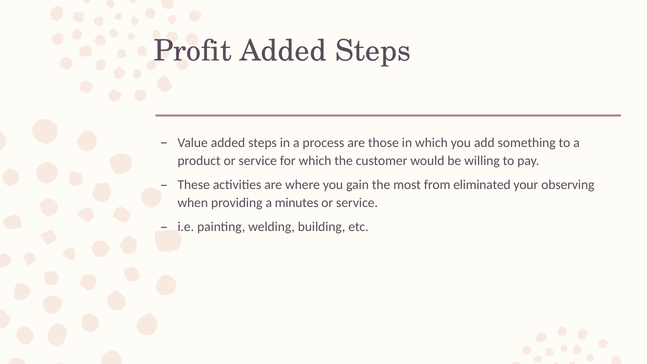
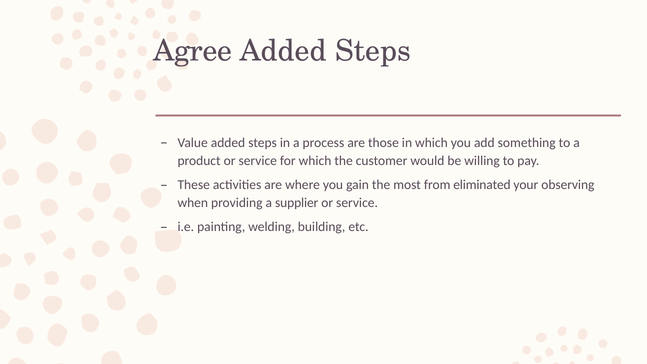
Profit: Profit -> Agree
minutes: minutes -> supplier
